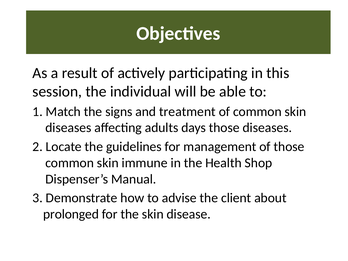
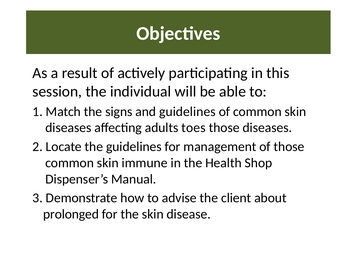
and treatment: treatment -> guidelines
days: days -> toes
